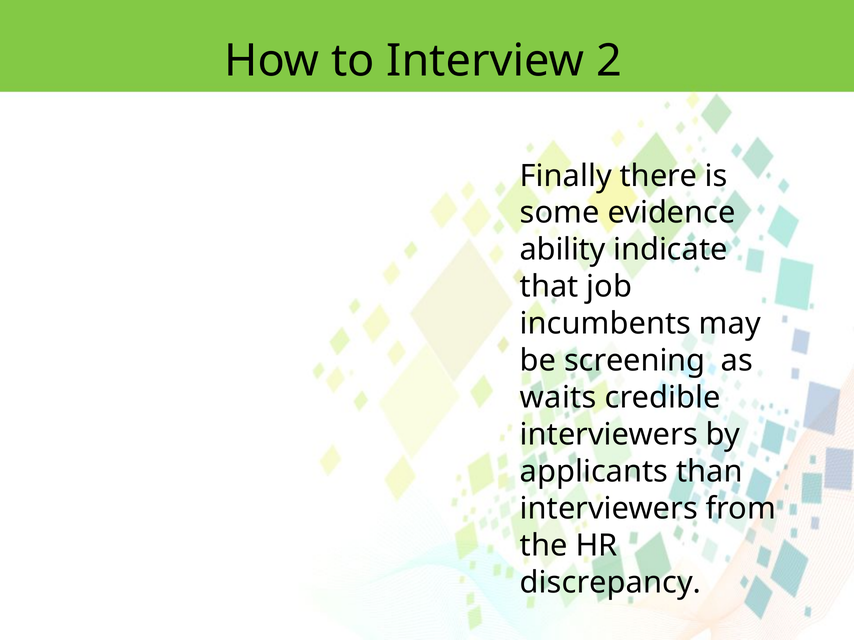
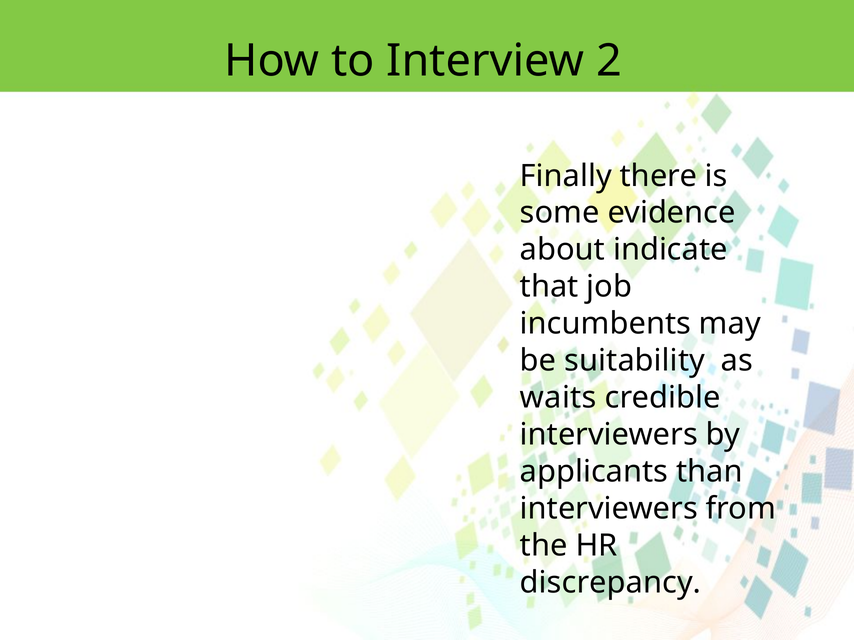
ability: ability -> about
screening: screening -> suitability
